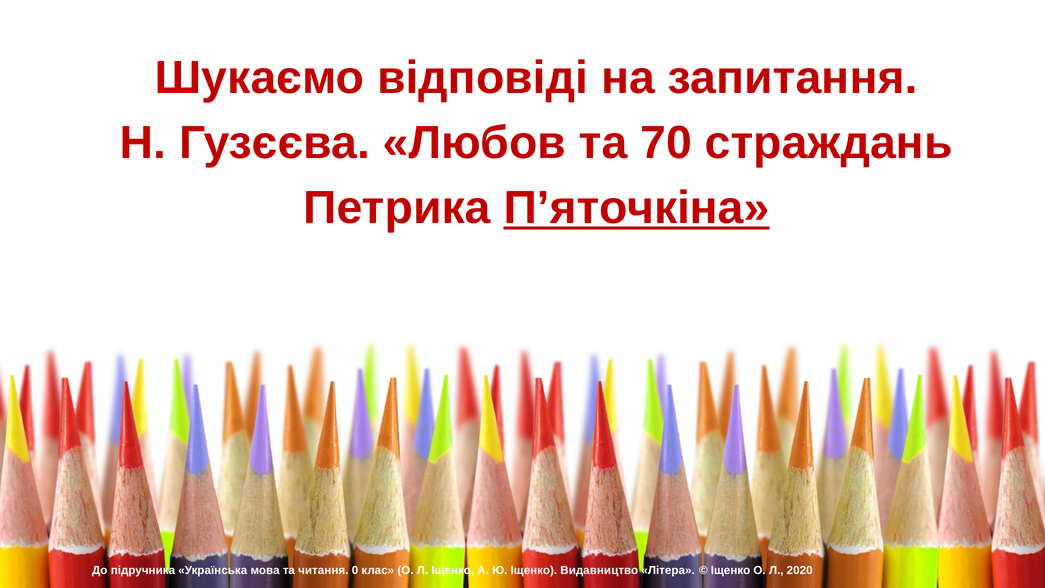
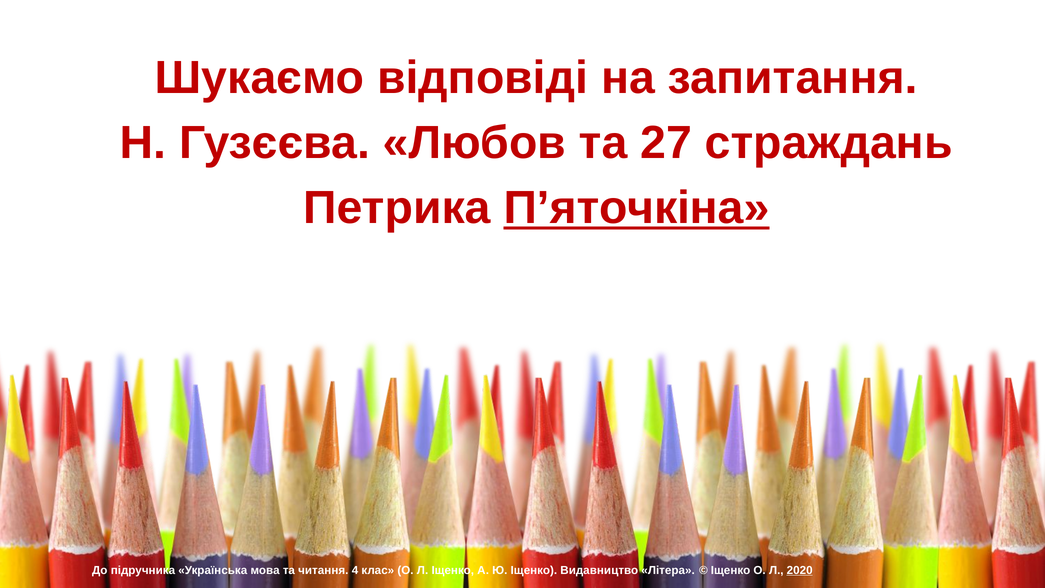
70: 70 -> 27
0: 0 -> 4
2020 underline: none -> present
